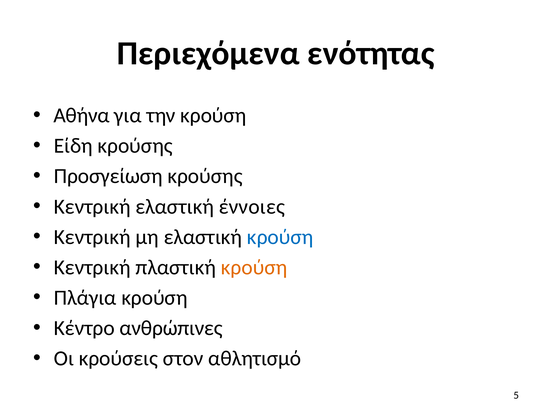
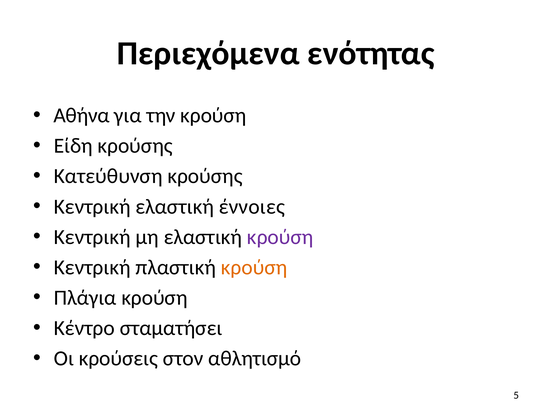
Προσγείωση: Προσγείωση -> Κατεύθυνση
κρούση at (280, 237) colour: blue -> purple
ανθρώπινες: ανθρώπινες -> σταματήσει
